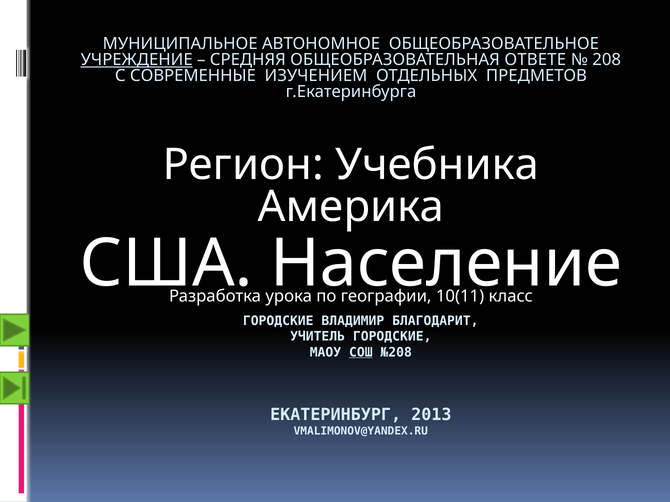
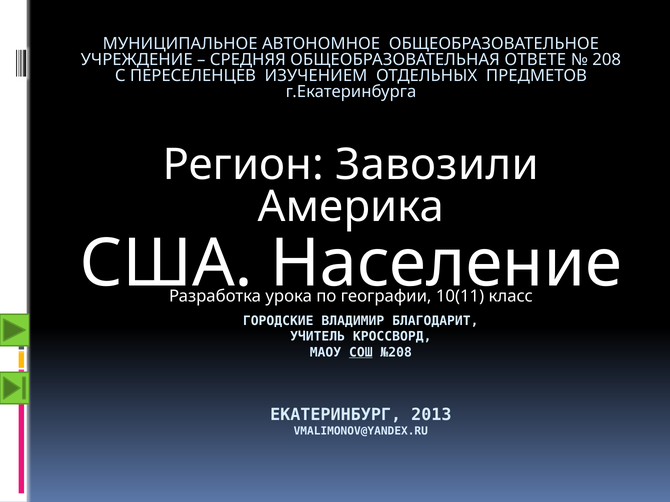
УЧРЕЖДЕНИЕ underline: present -> none
СОВРЕМЕННЫЕ: СОВРЕМЕННЫЕ -> ПЕРЕСЕЛЕНЦЕВ
Учебника: Учебника -> Завозили
УЧИТЕЛЬ ГОРОДСКИЕ: ГОРОДСКИЕ -> КРОССВОРД
